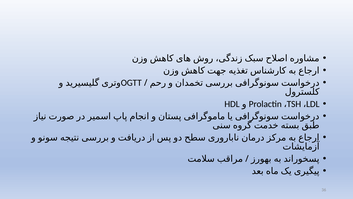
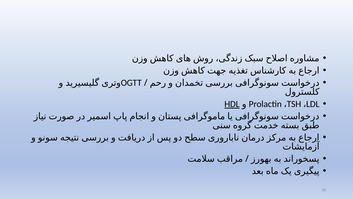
HDL underline: none -> present
